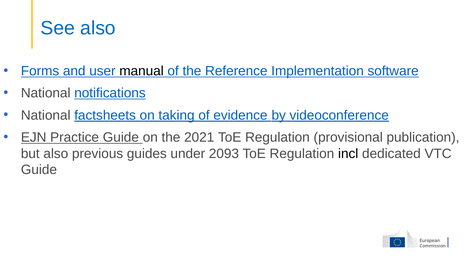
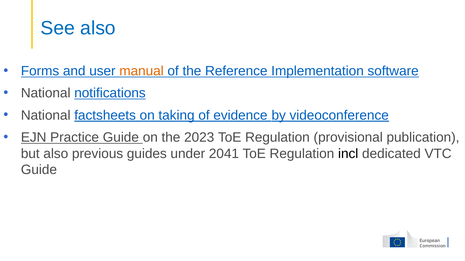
manual colour: black -> orange
2021: 2021 -> 2023
2093: 2093 -> 2041
